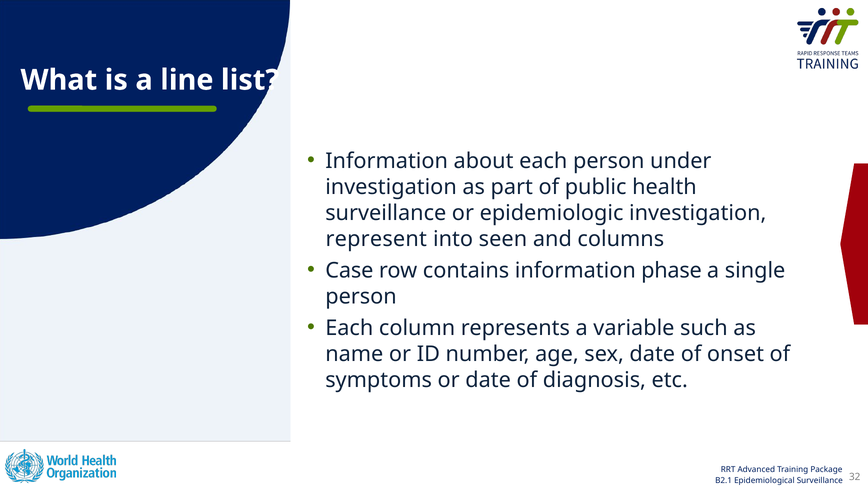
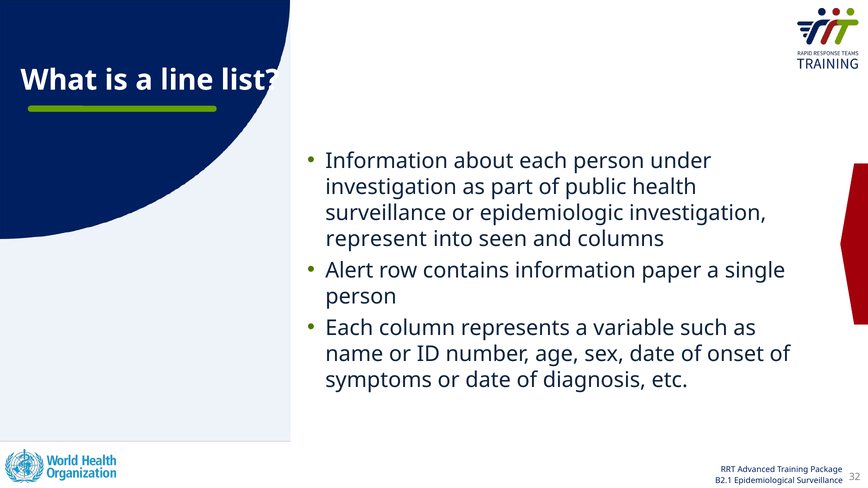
Case: Case -> Alert
phase: phase -> paper
